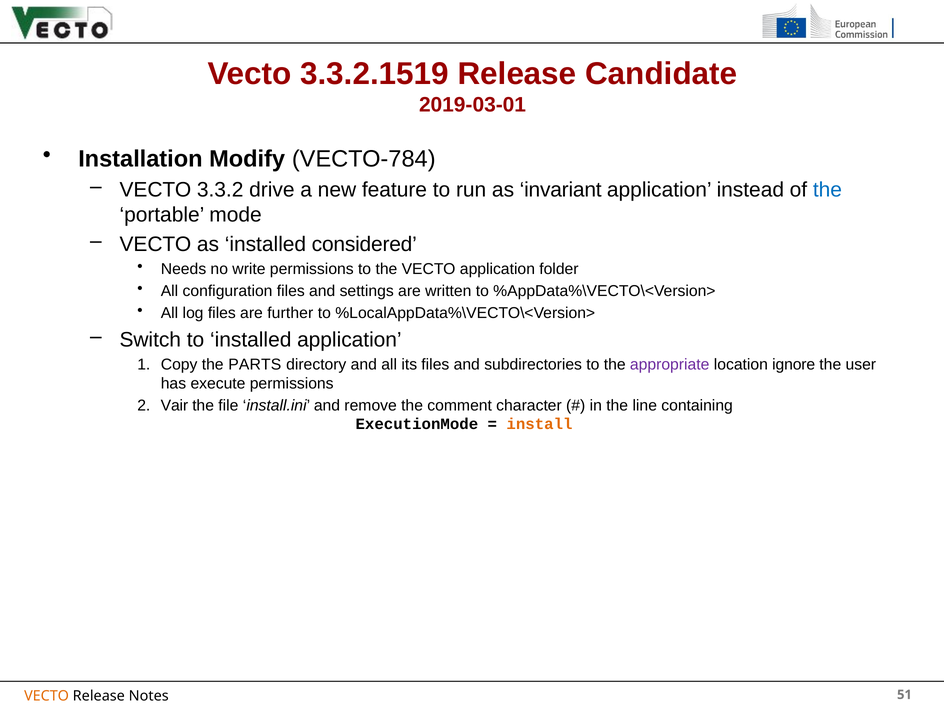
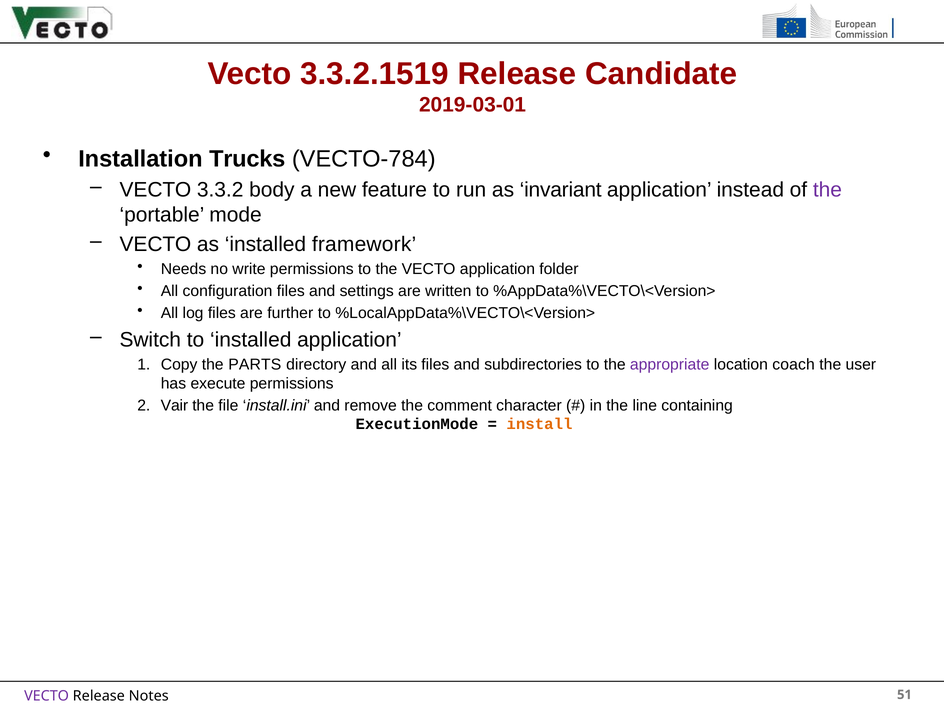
Modify: Modify -> Trucks
drive: drive -> body
the at (827, 190) colour: blue -> purple
considered: considered -> framework
ignore: ignore -> coach
VECTO at (47, 696) colour: orange -> purple
